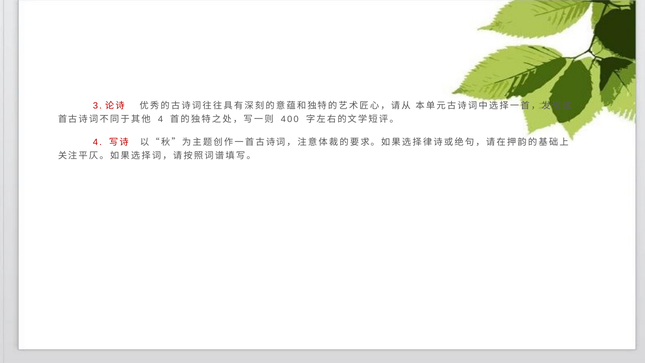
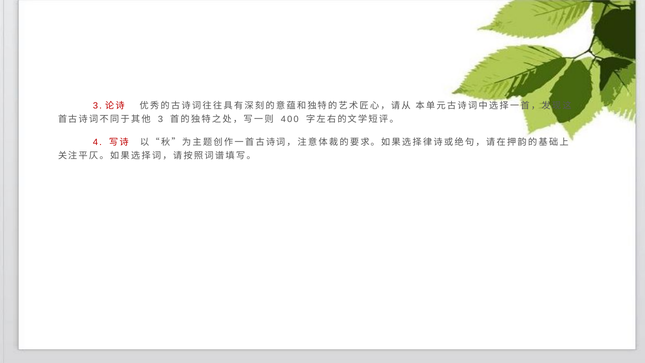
4 at (160, 119): 4 -> 3
